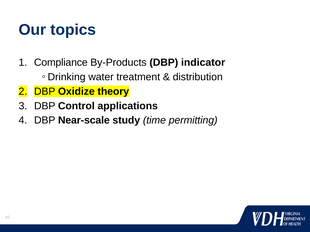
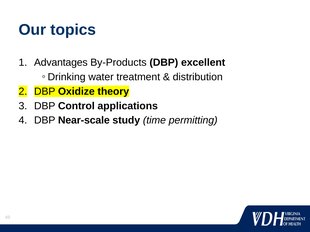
Compliance: Compliance -> Advantages
indicator: indicator -> excellent
